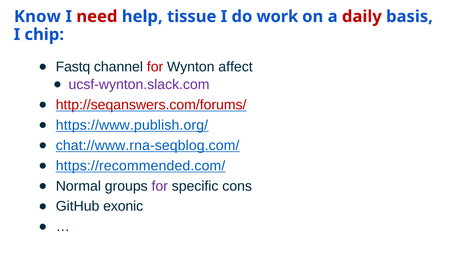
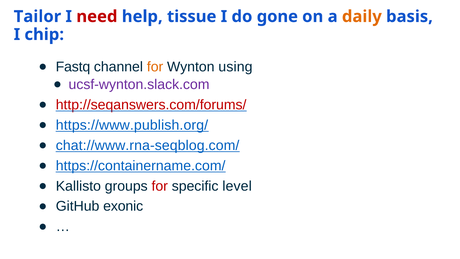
Know: Know -> Tailor
work: work -> gone
daily colour: red -> orange
for at (155, 67) colour: red -> orange
affect: affect -> using
https://recommended.com/: https://recommended.com/ -> https://containername.com/
Normal: Normal -> Kallisto
for at (160, 186) colour: purple -> red
cons: cons -> level
